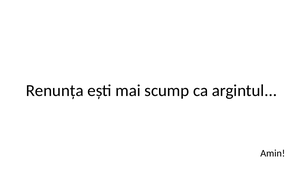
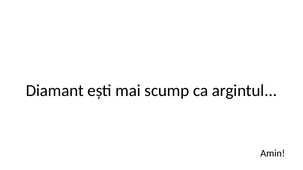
Renunța: Renunța -> Diamant
